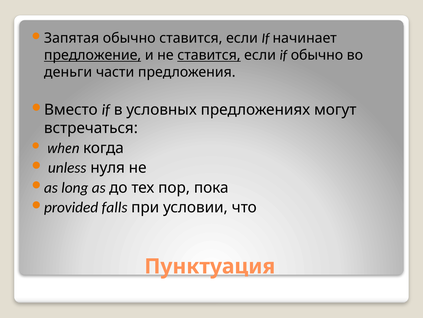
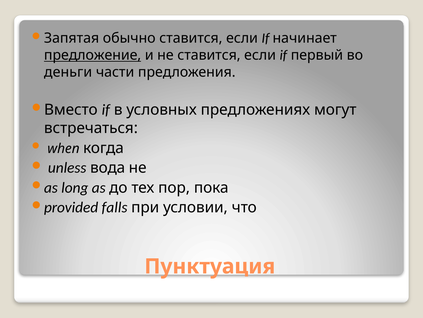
ставится at (209, 55) underline: present -> none
if обычно: обычно -> первый
нуля: нуля -> вода
